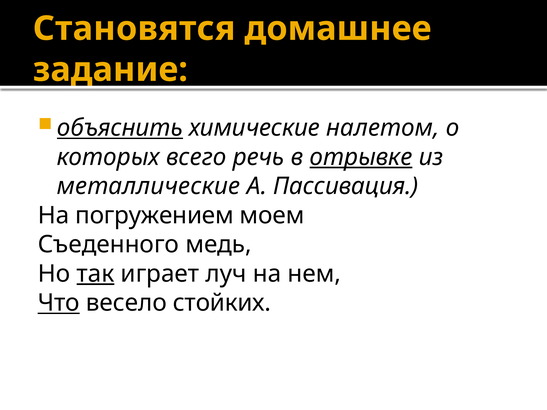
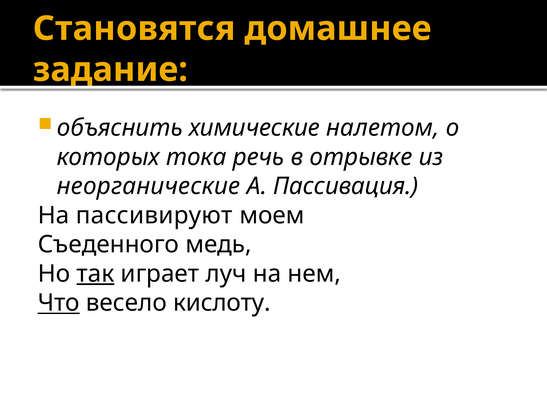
объяснить underline: present -> none
всего: всего -> тока
отрывке underline: present -> none
металлические: металлические -> неорганические
погружением: погружением -> пассивируют
стойких: стойких -> кислоту
